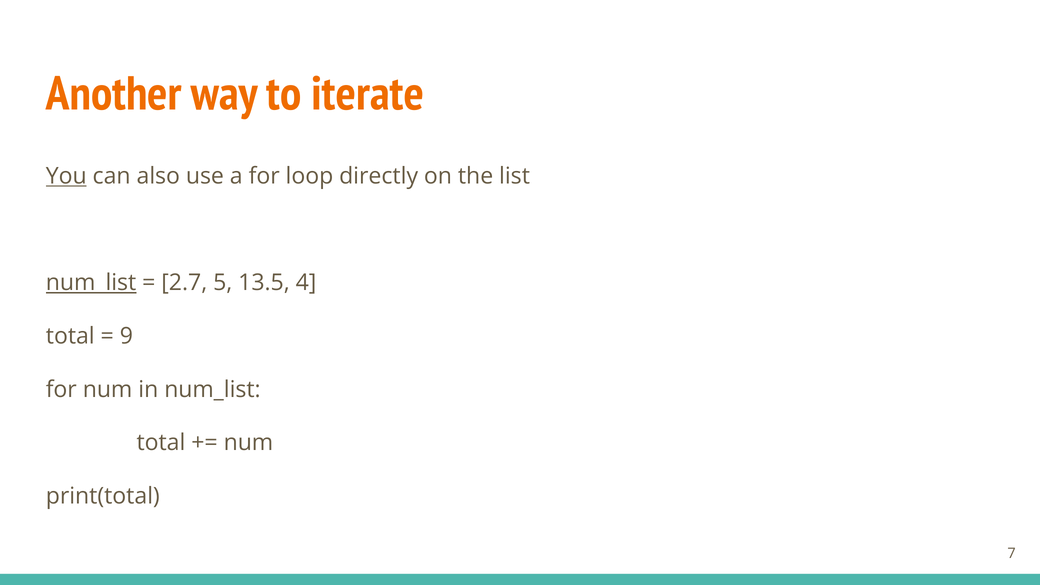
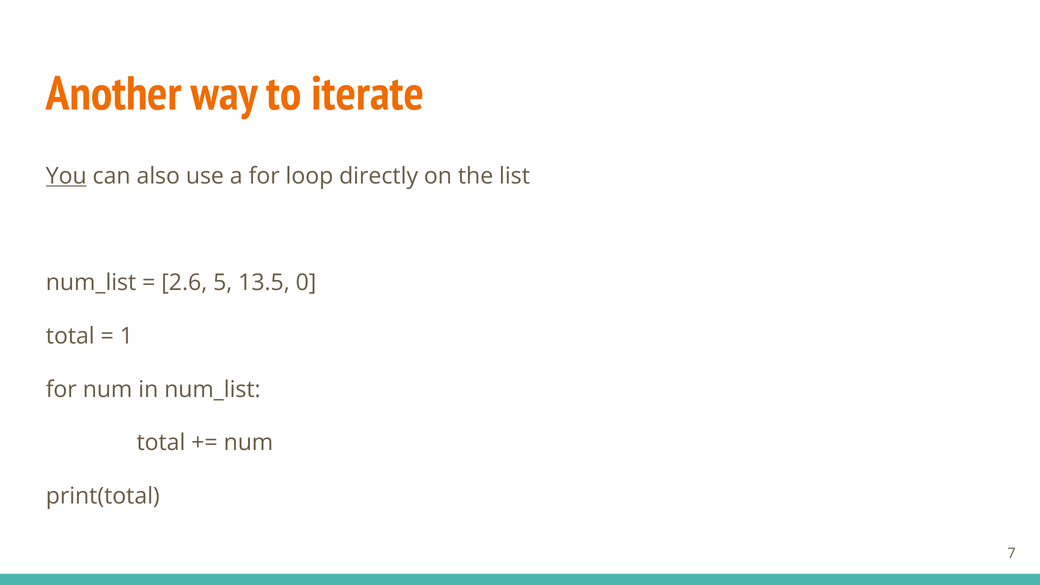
num_list at (91, 283) underline: present -> none
2.7: 2.7 -> 2.6
4: 4 -> 0
9: 9 -> 1
